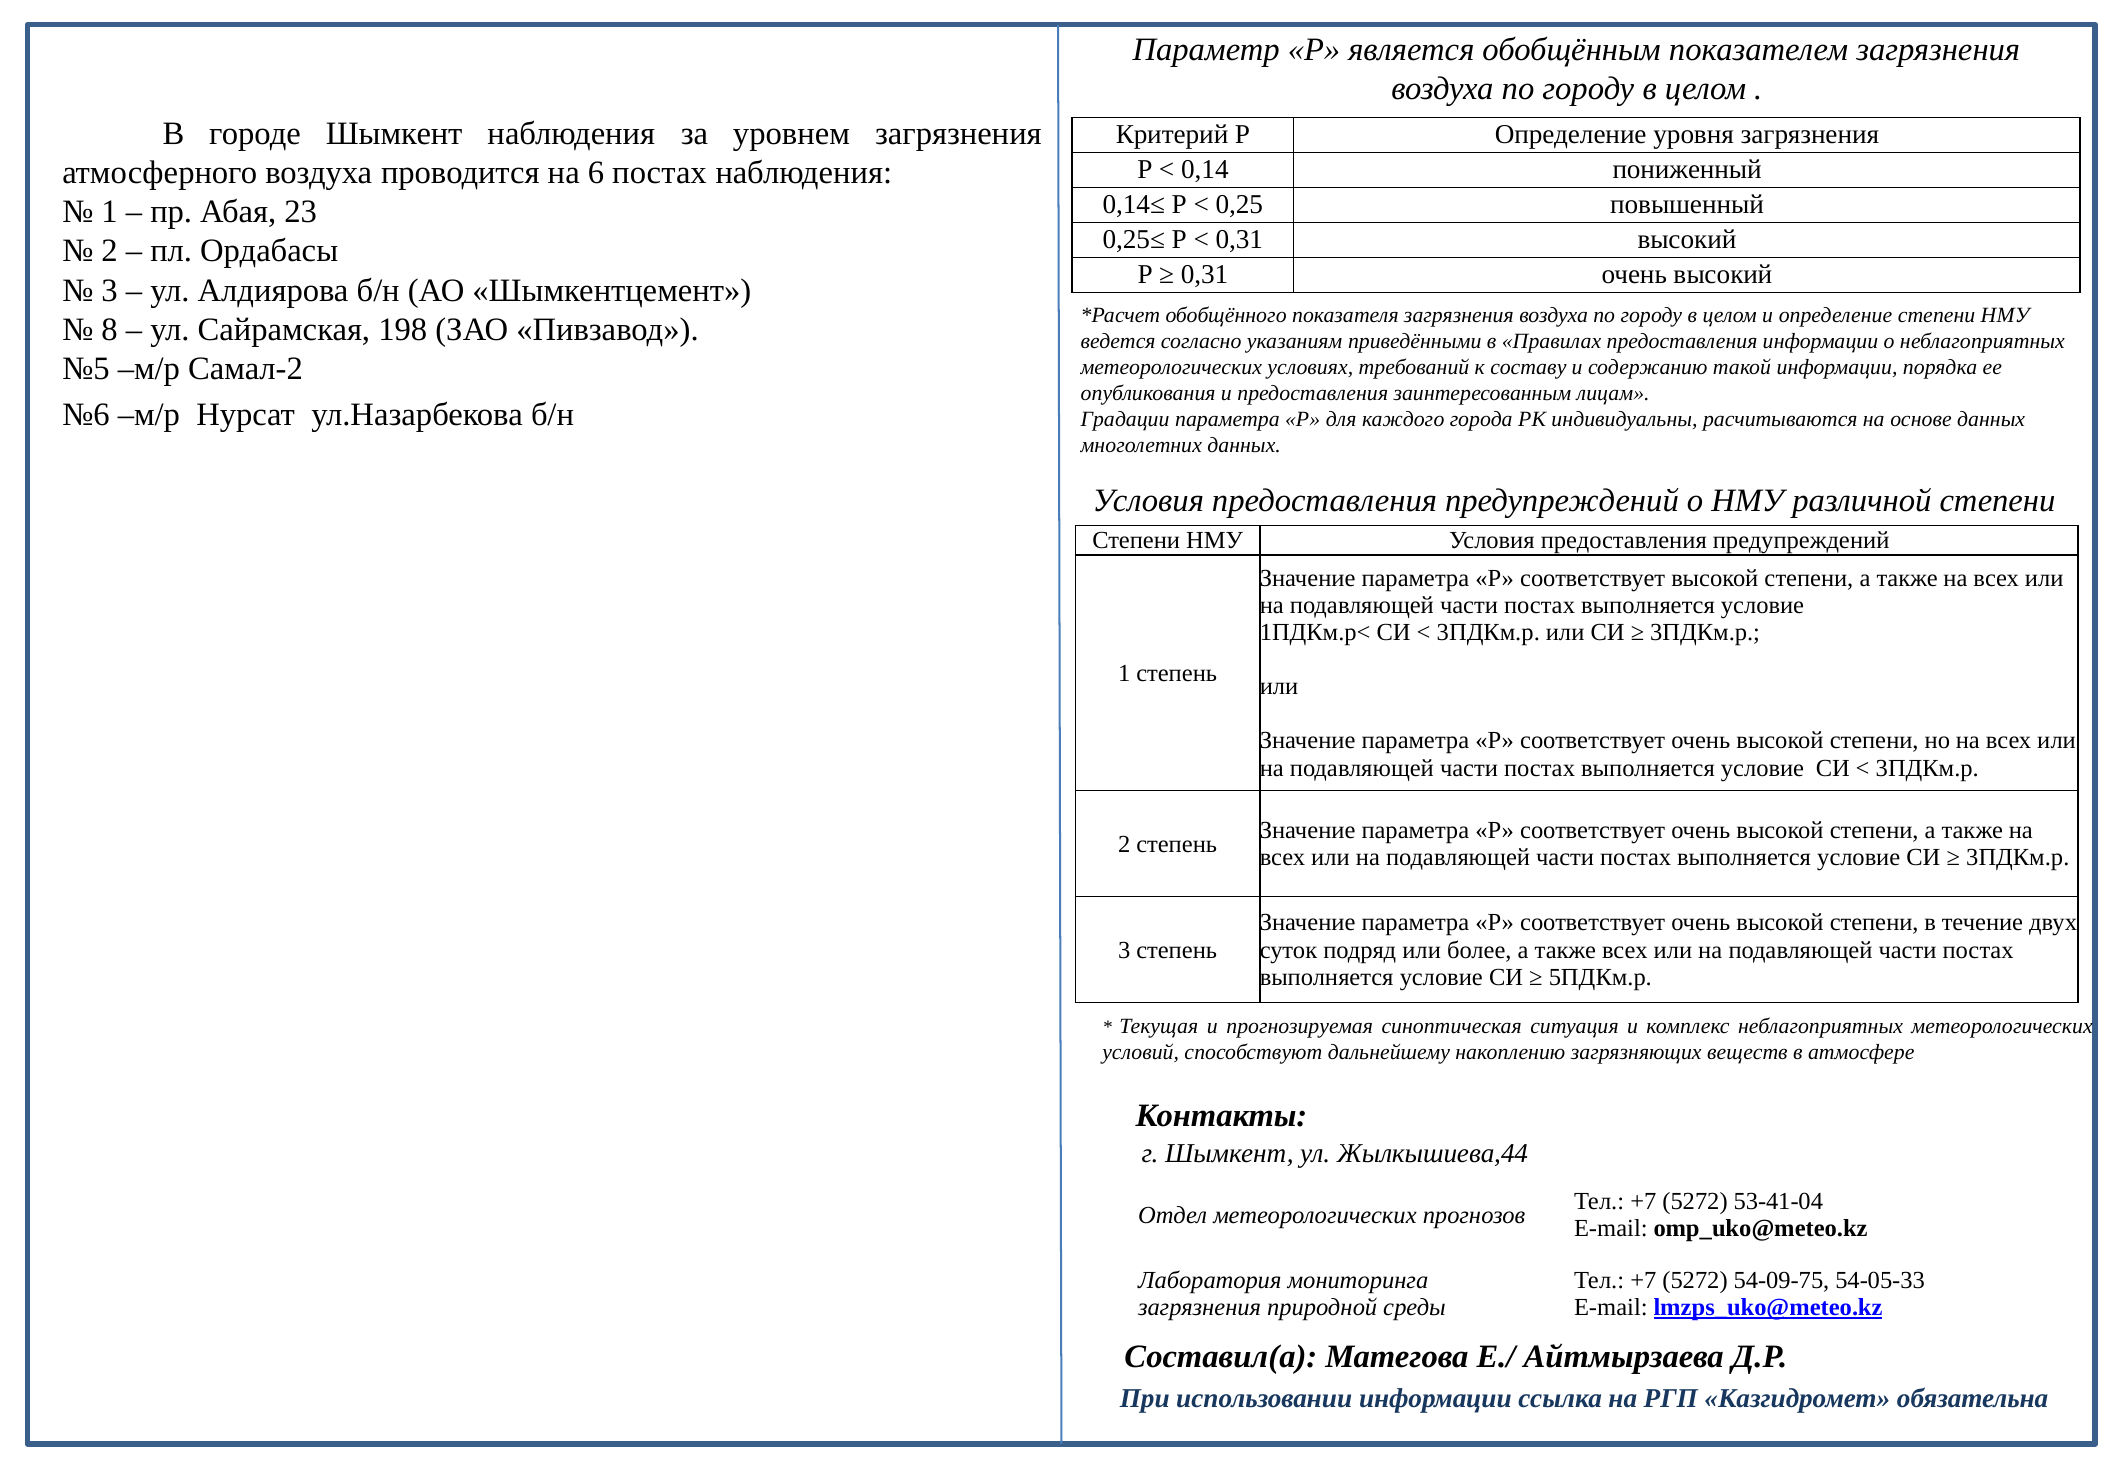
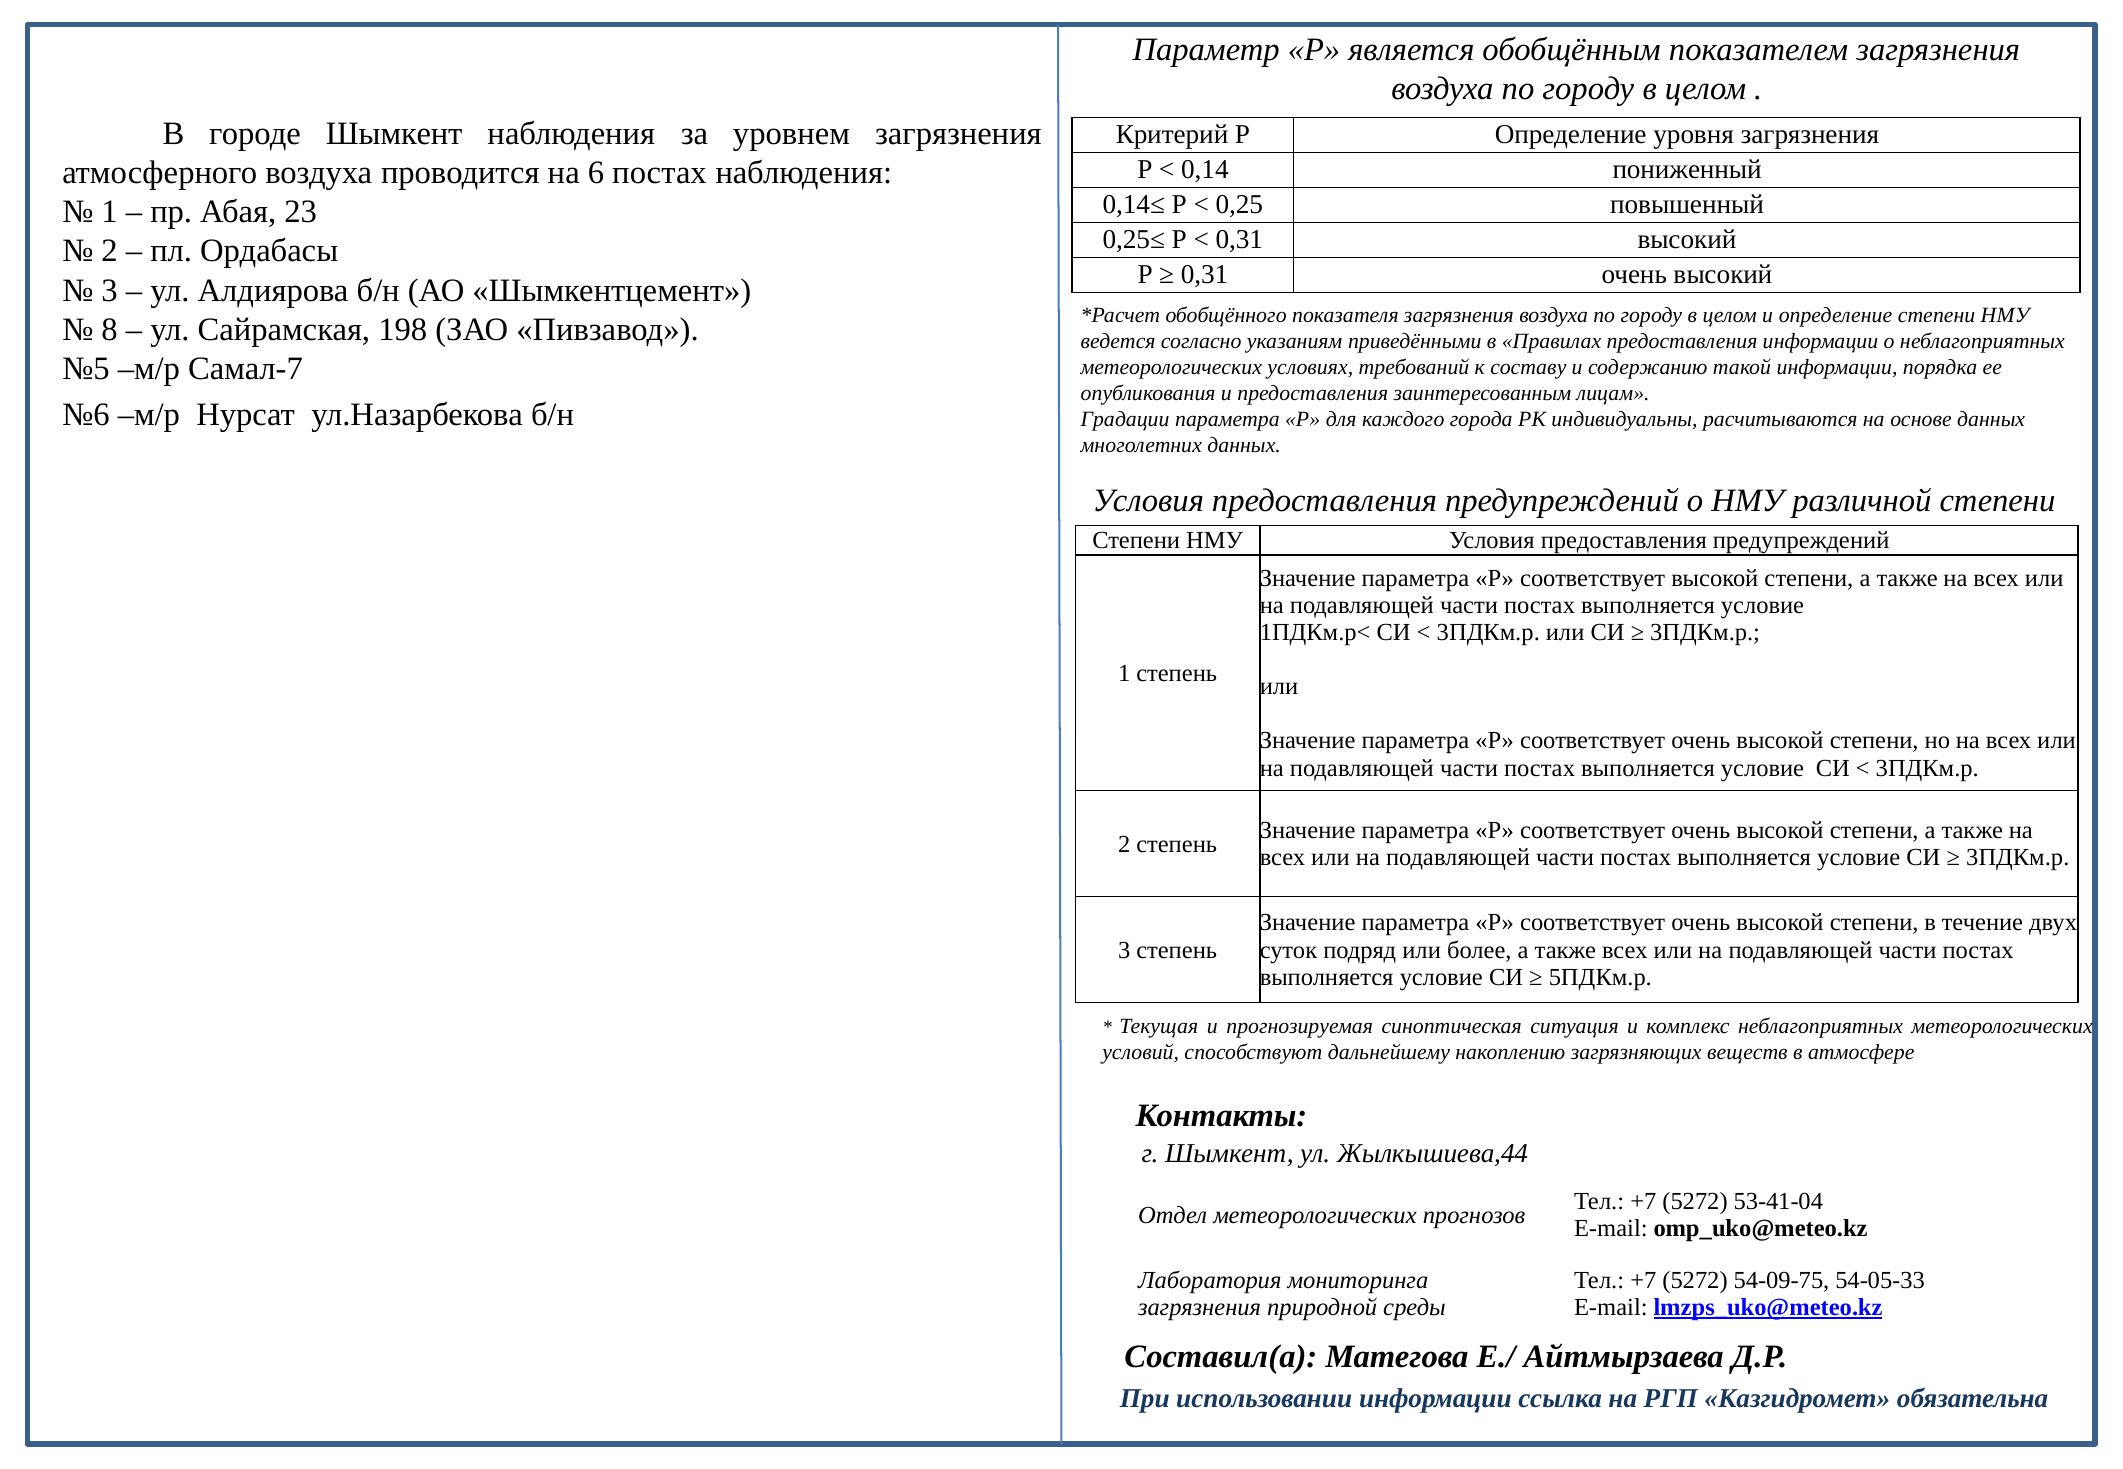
Самал-2: Самал-2 -> Самал-7
